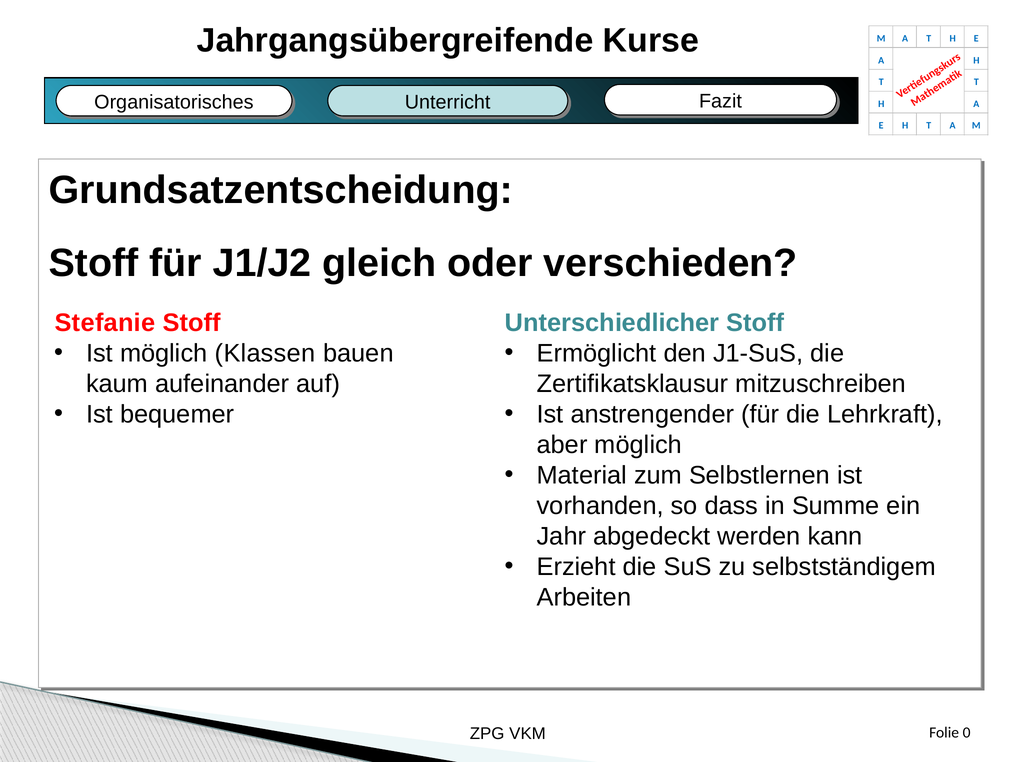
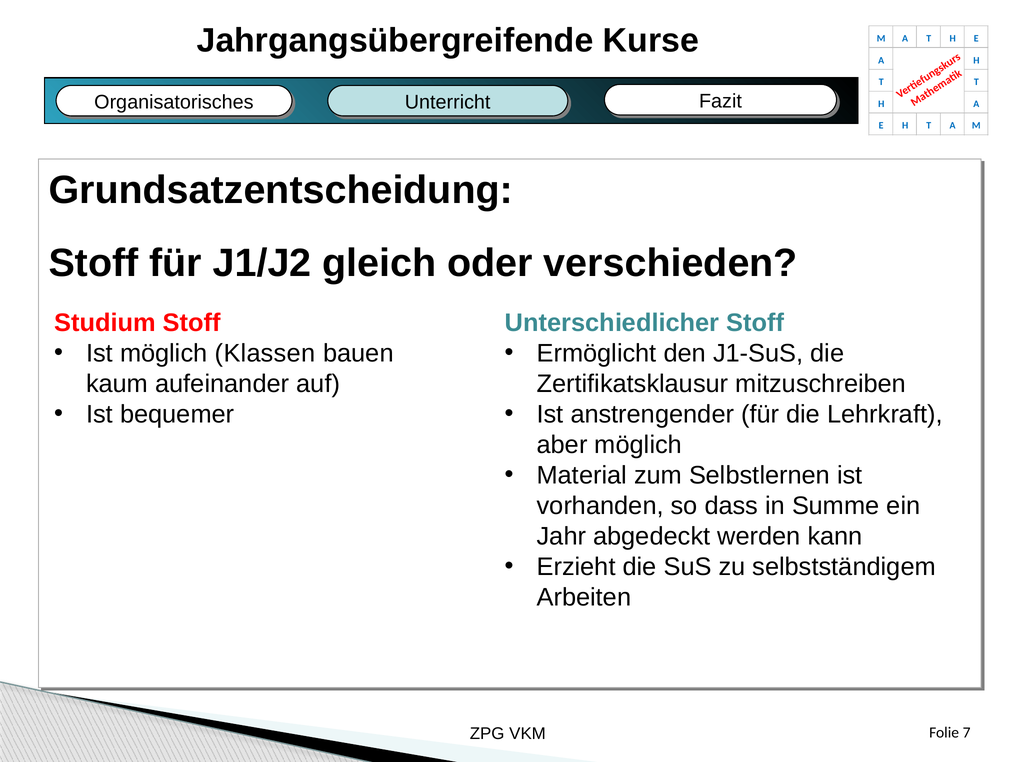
Stefanie: Stefanie -> Studium
0: 0 -> 7
